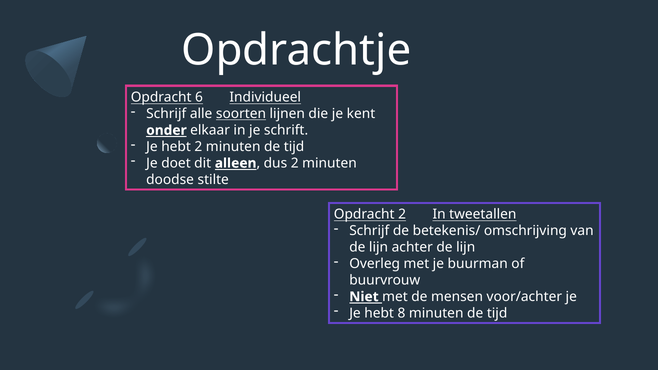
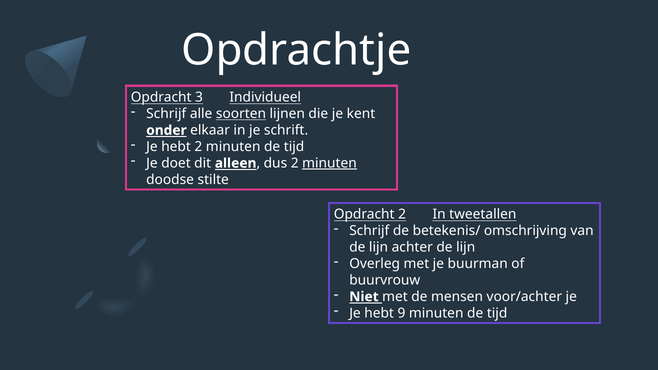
6: 6 -> 3
minuten at (329, 163) underline: none -> present
8: 8 -> 9
